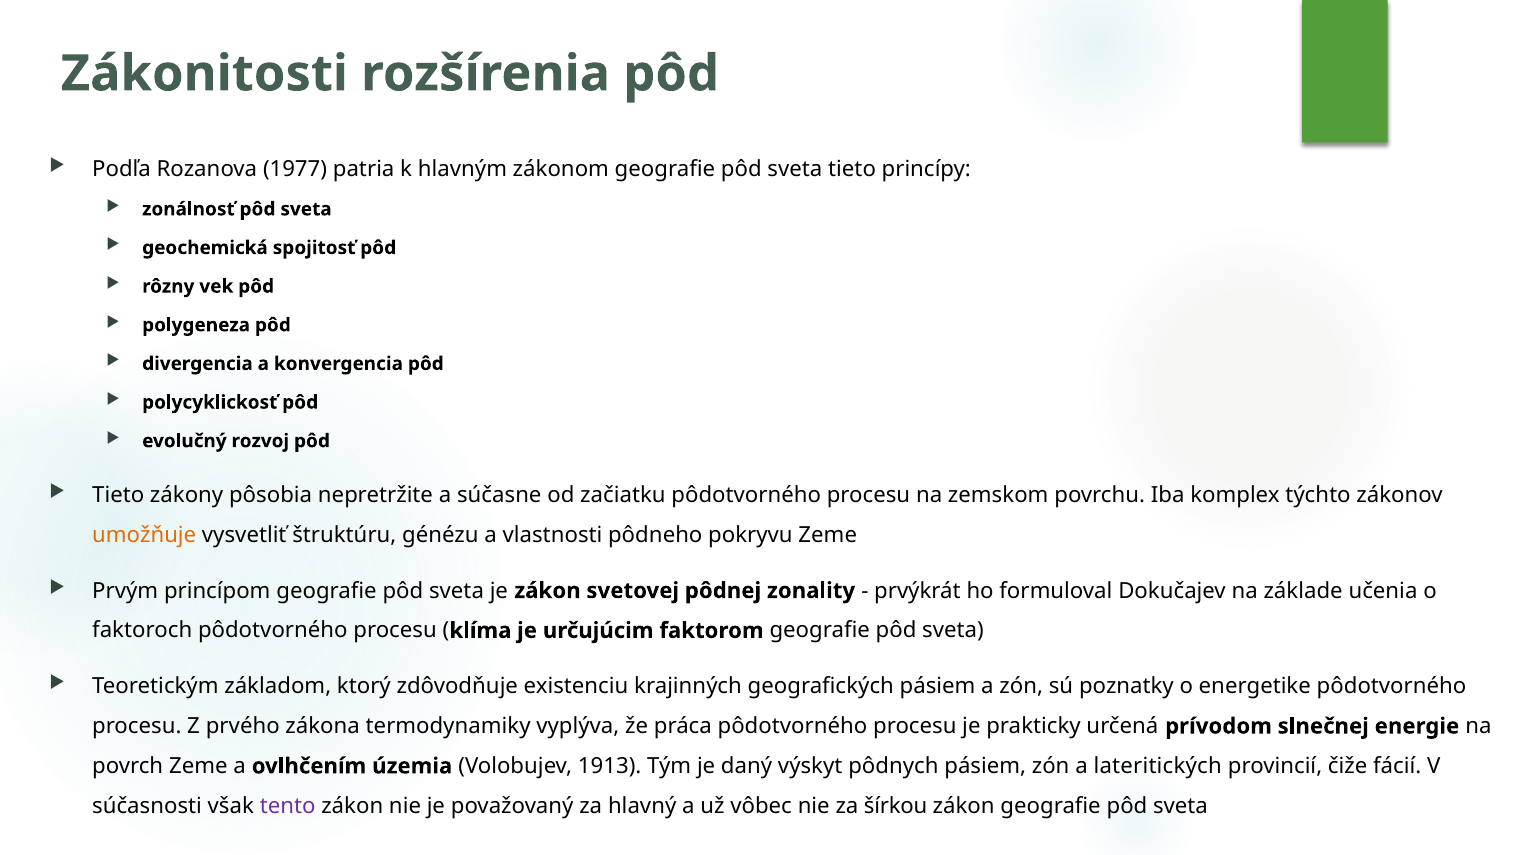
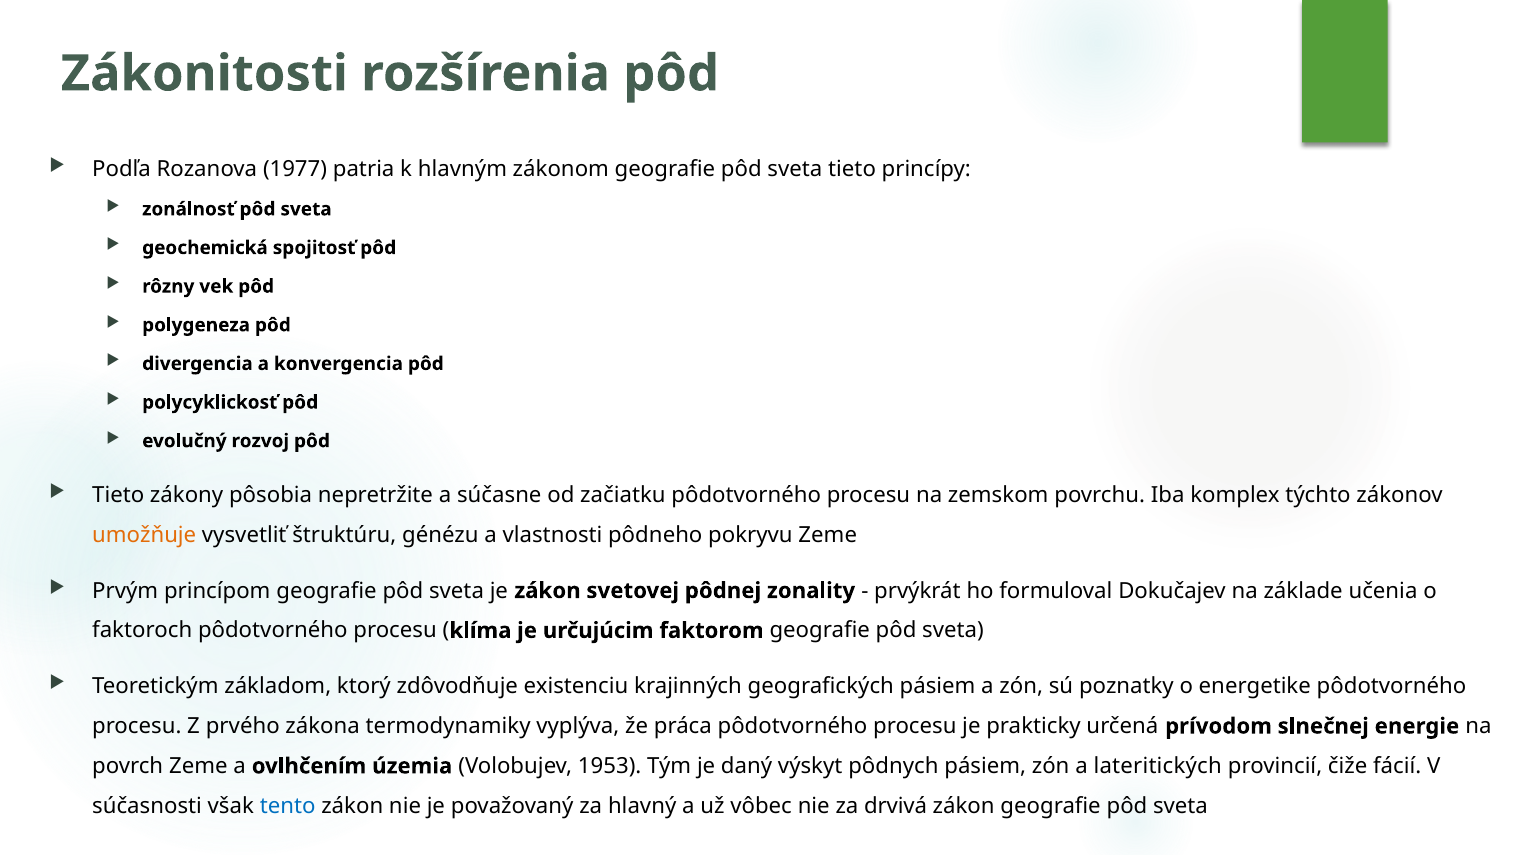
1913: 1913 -> 1953
tento colour: purple -> blue
šírkou: šírkou -> drvivá
